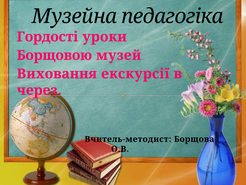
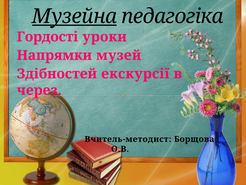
Музейна underline: none -> present
Борщовою: Борщовою -> Напрямки
Виховання: Виховання -> Здібностей
